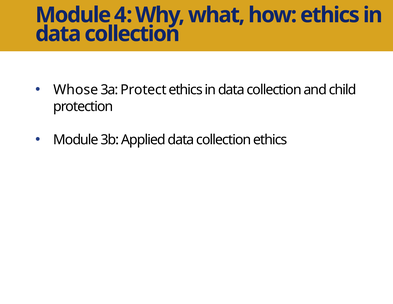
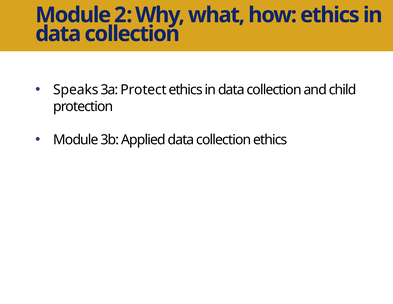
4: 4 -> 2
Whose: Whose -> Speaks
